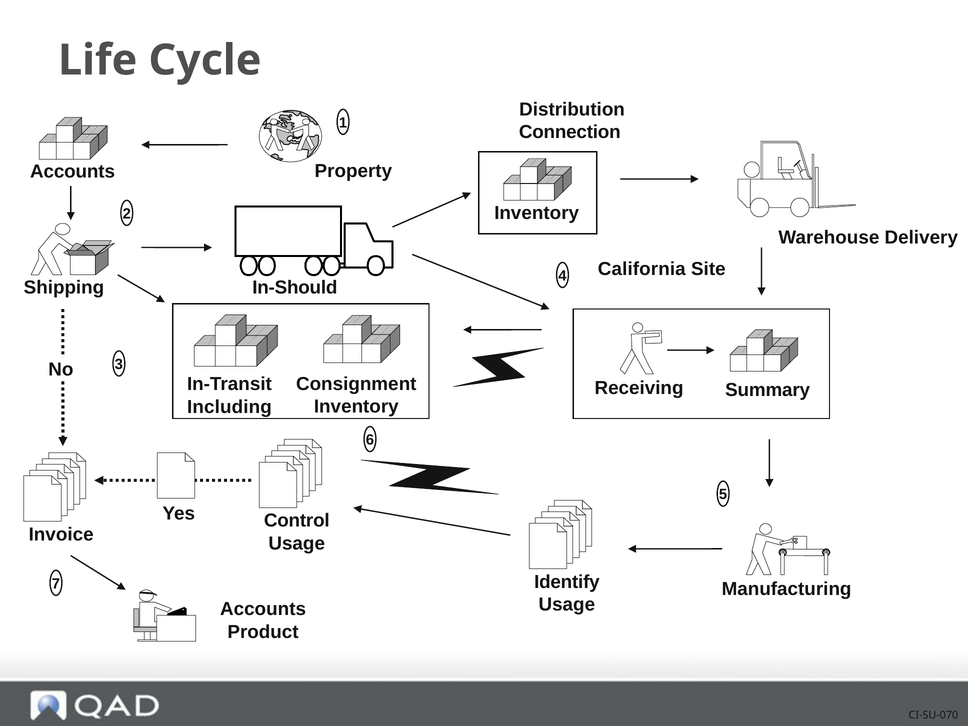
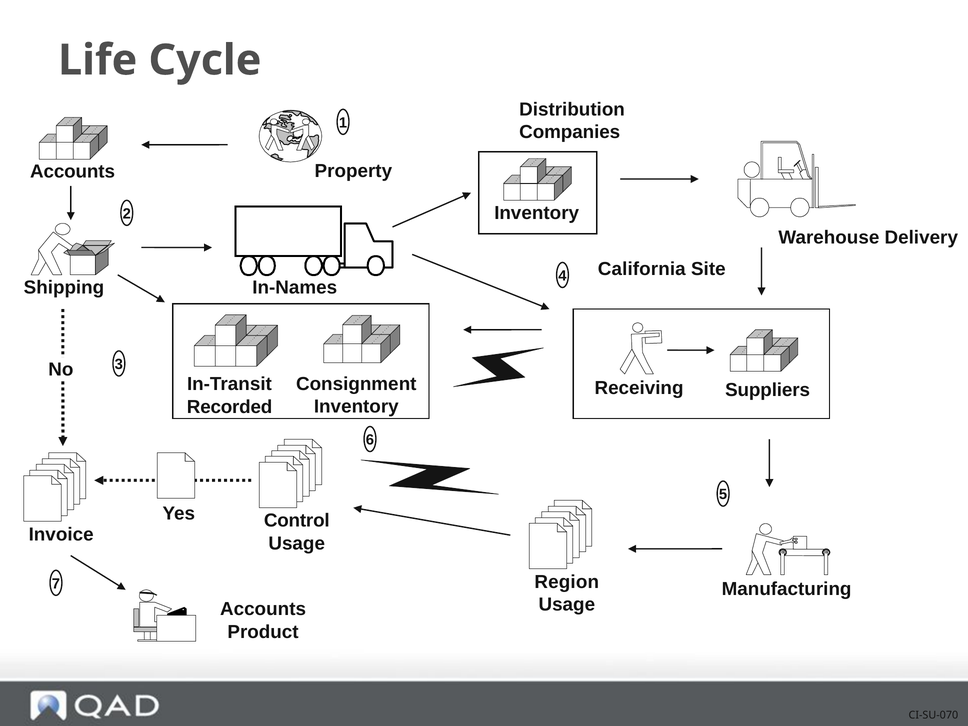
Connection: Connection -> Companies
In-Should: In-Should -> In-Names
Summary: Summary -> Suppliers
Including: Including -> Recorded
Identify: Identify -> Region
